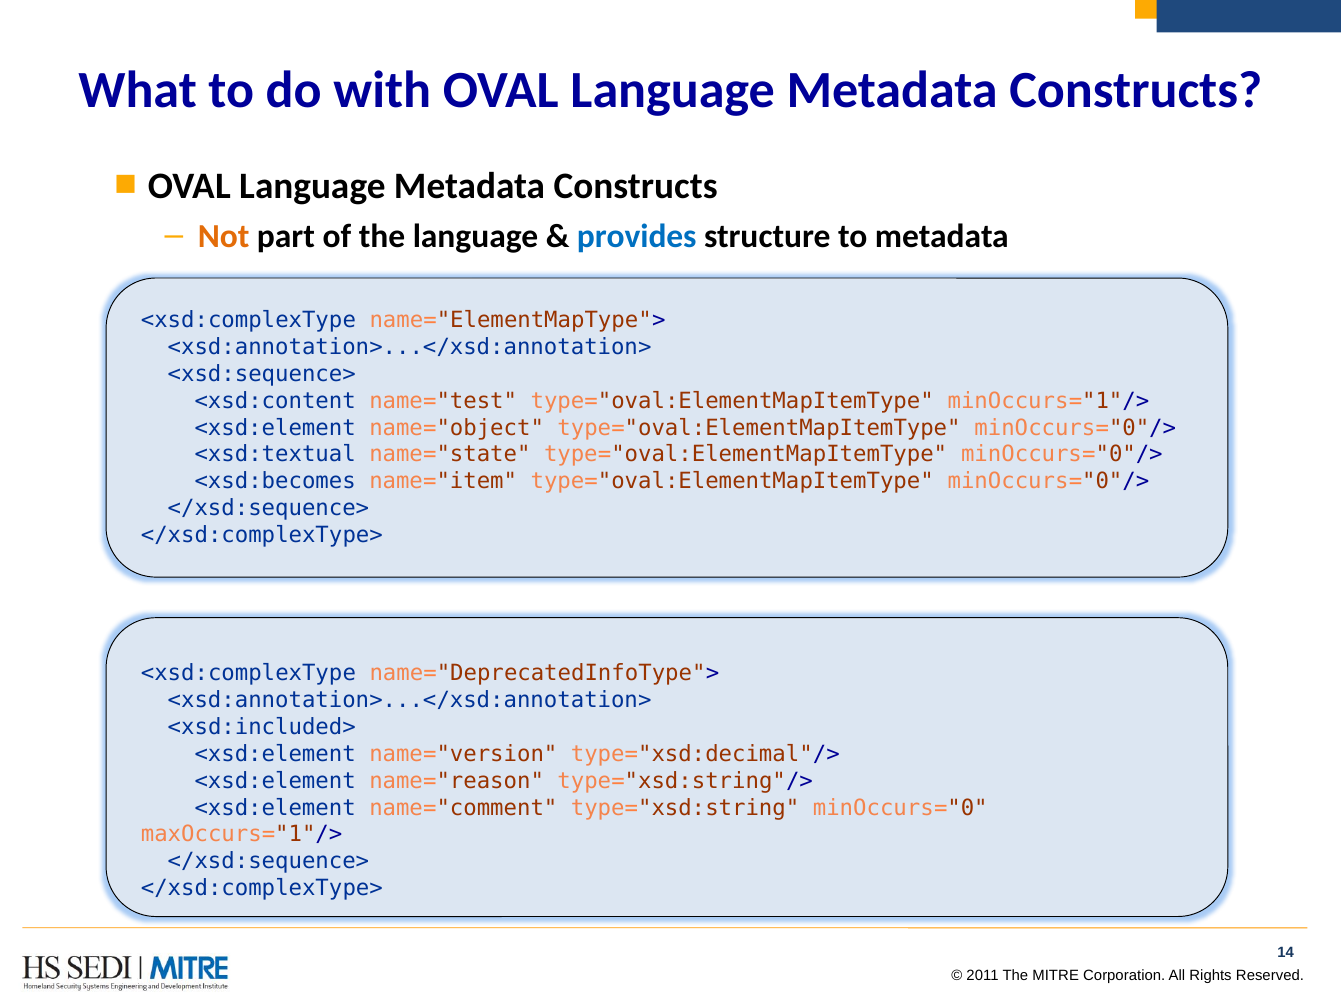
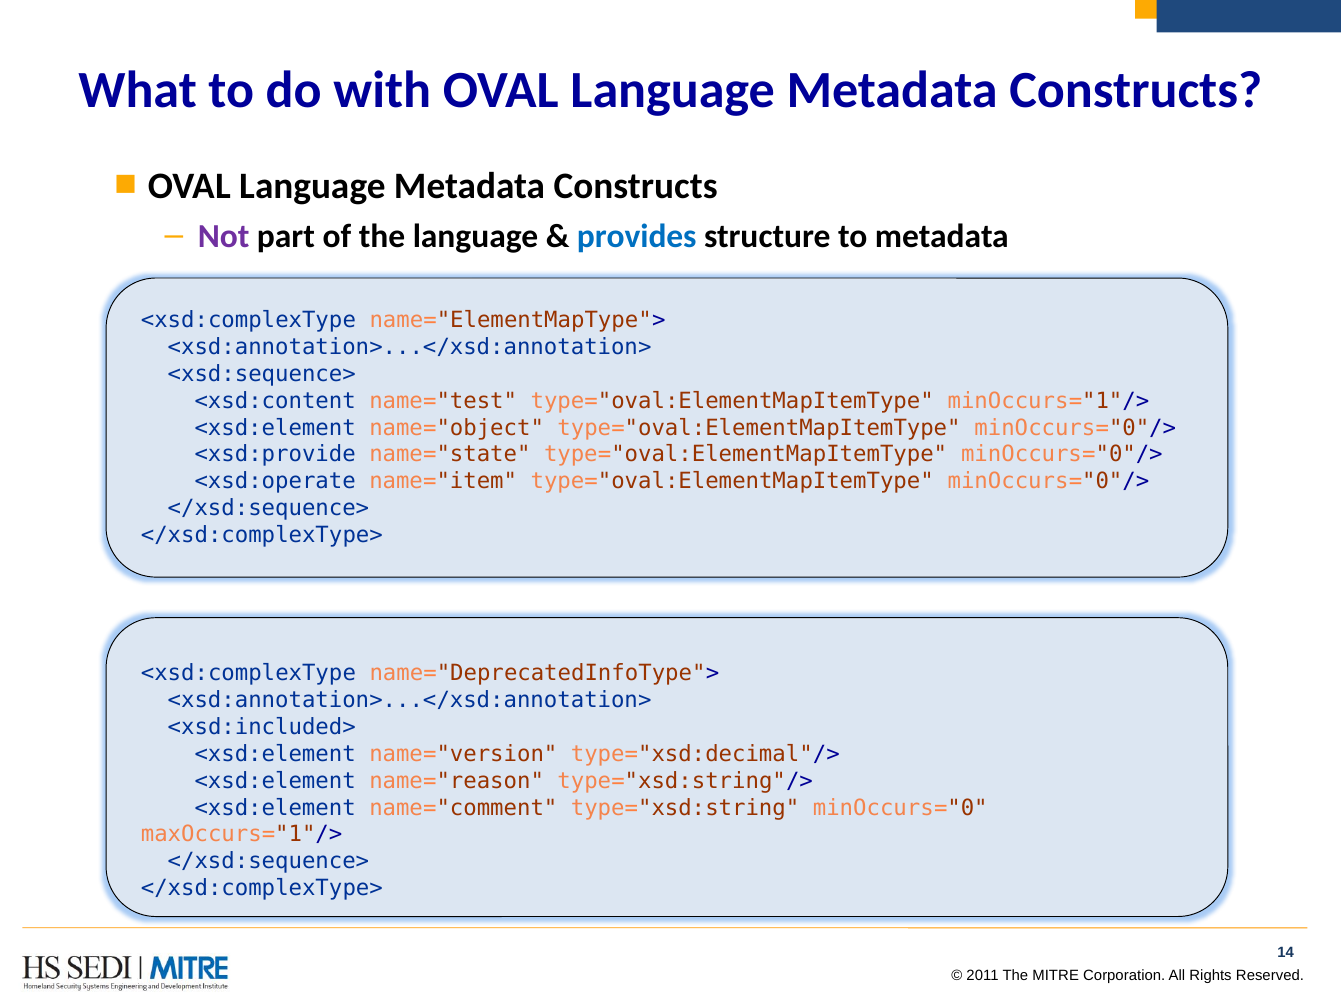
Not colour: orange -> purple
<xsd:textual: <xsd:textual -> <xsd:provide
<xsd:becomes: <xsd:becomes -> <xsd:operate
